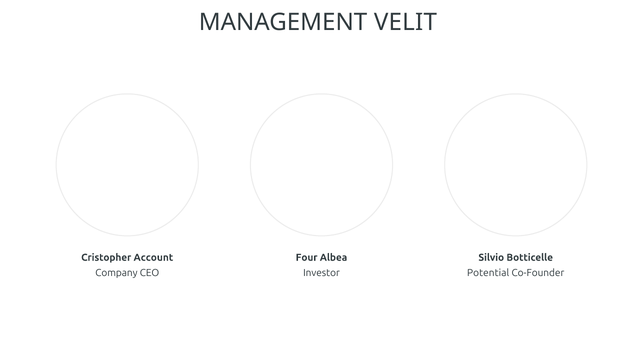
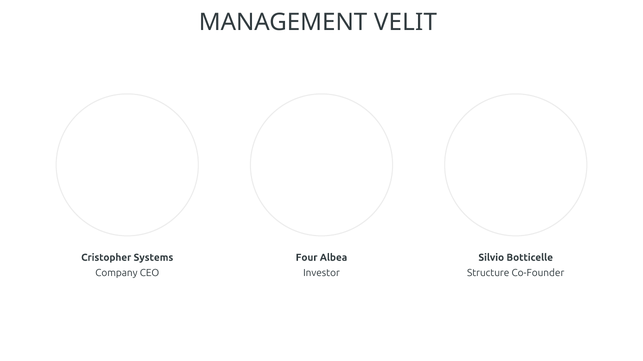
Account: Account -> Systems
Potential: Potential -> Structure
